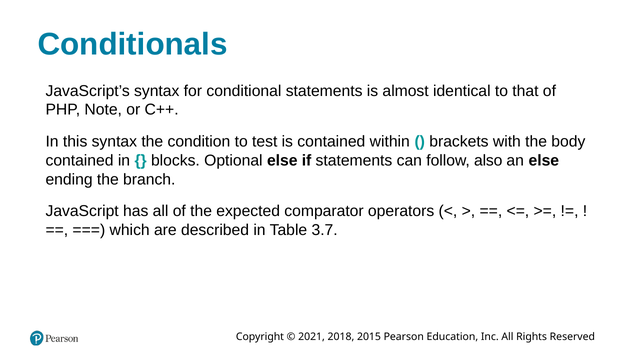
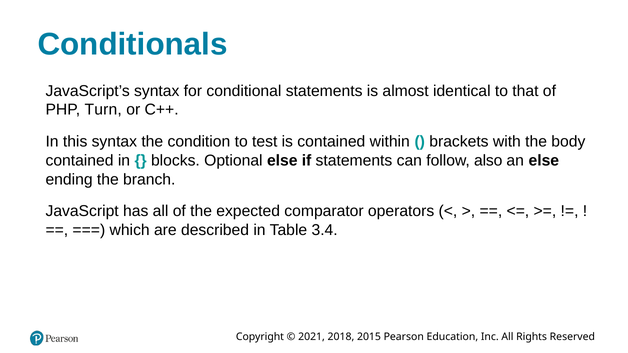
Note: Note -> Turn
3.7: 3.7 -> 3.4
